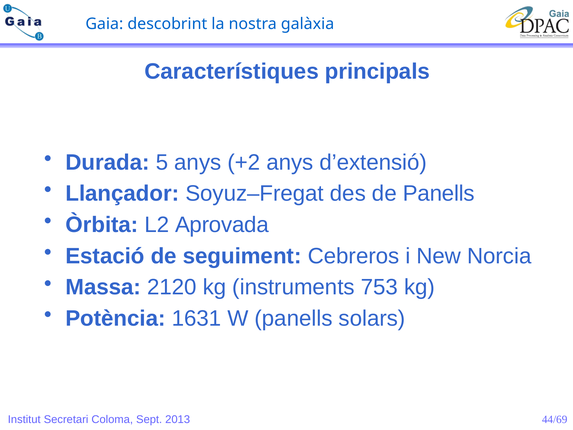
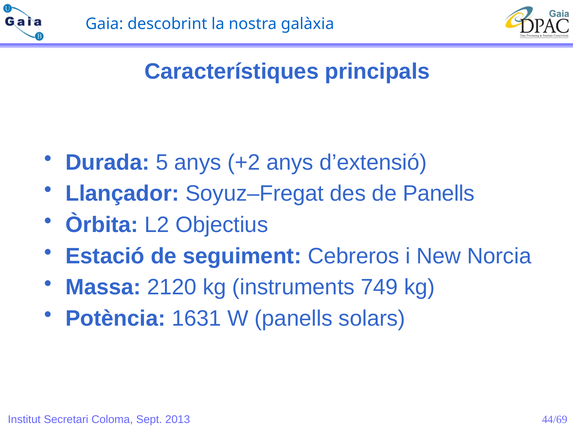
Aprovada: Aprovada -> Objectius
753: 753 -> 749
